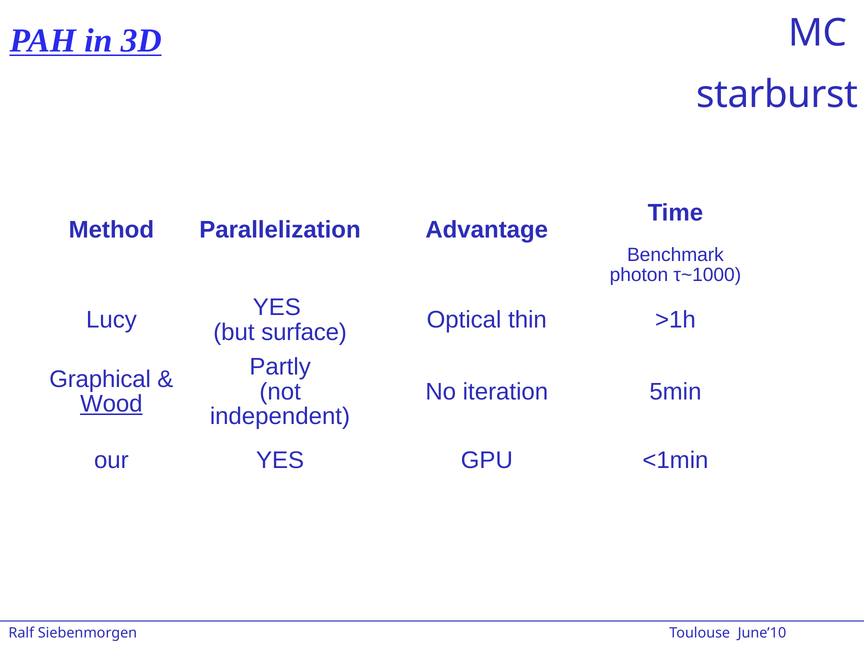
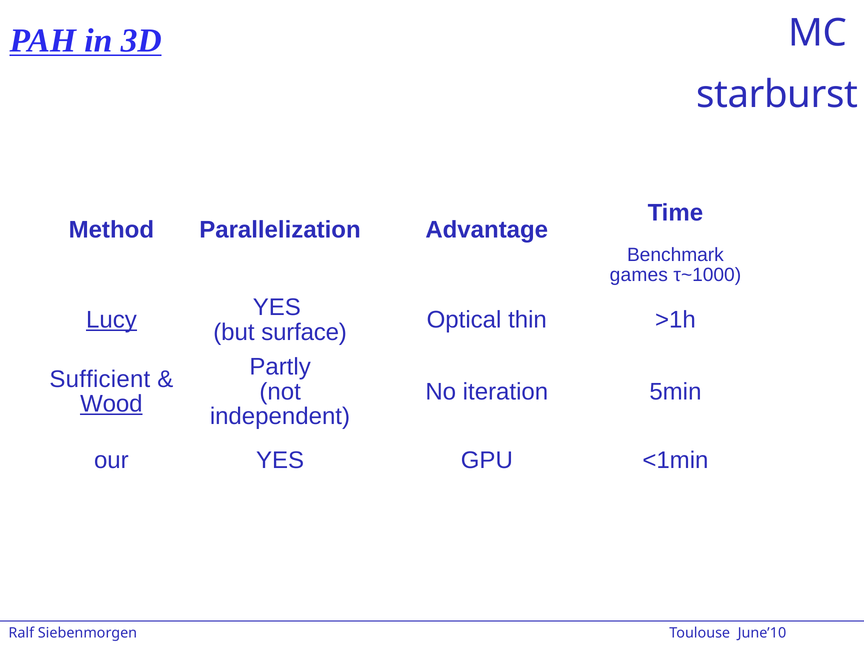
photon: photon -> games
Lucy underline: none -> present
Graphical: Graphical -> Sufficient
